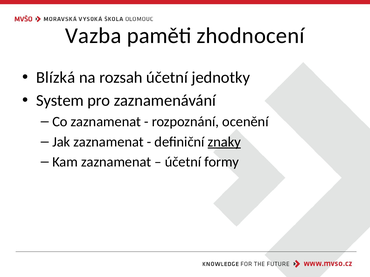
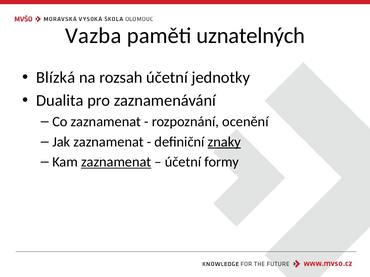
zhodnocení: zhodnocení -> uznatelných
System: System -> Dualita
zaznamenat at (116, 162) underline: none -> present
